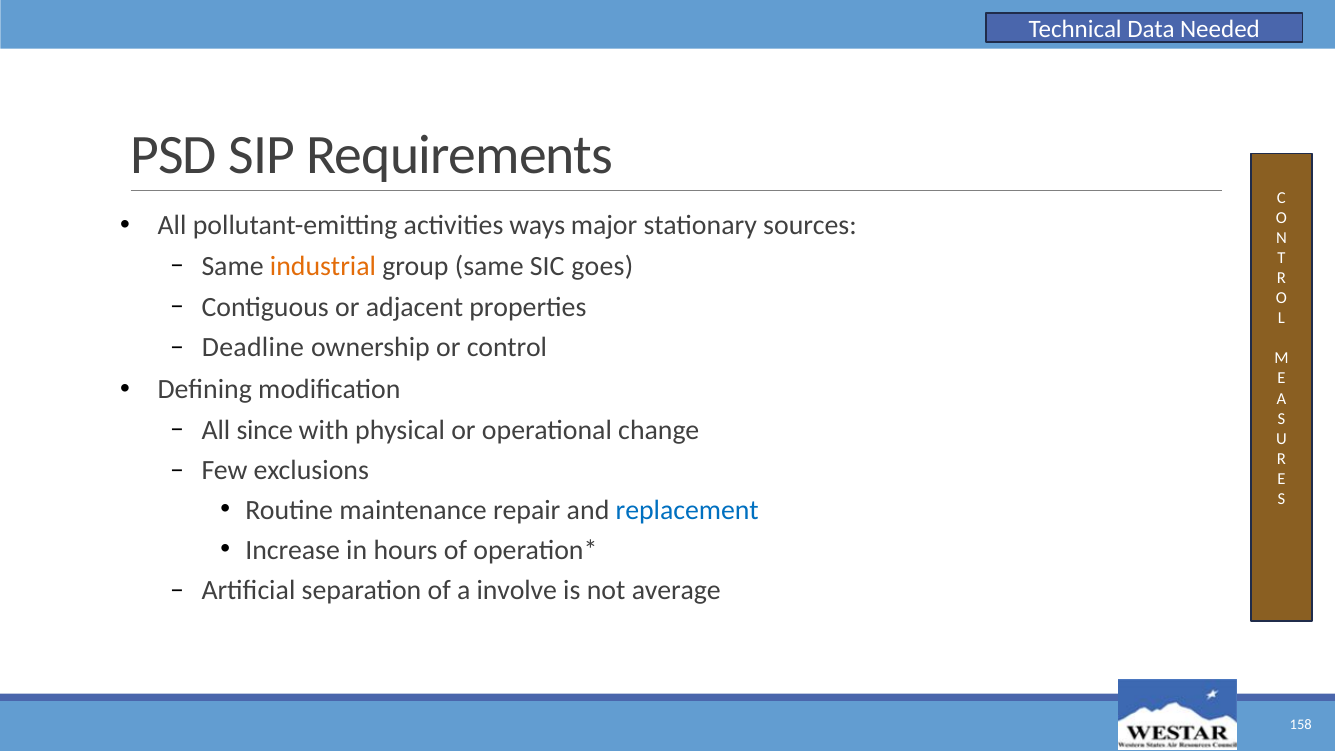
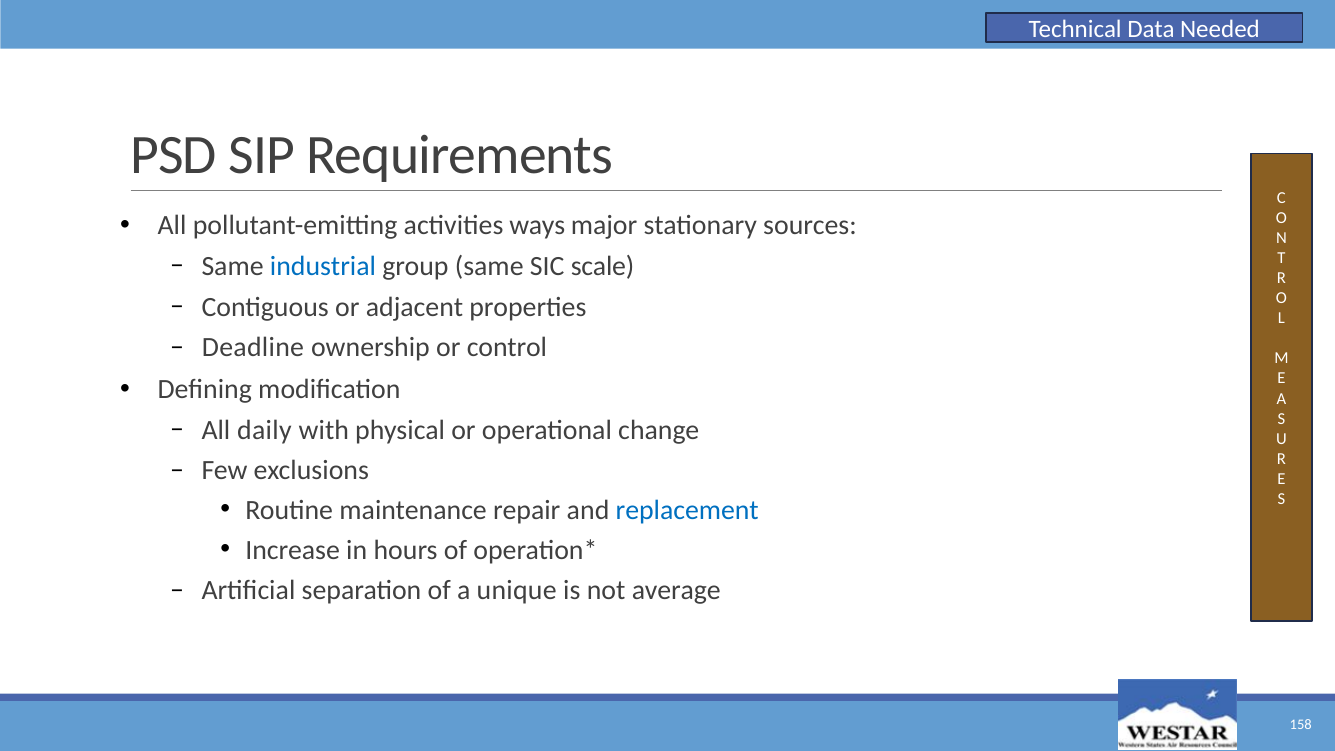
industrial colour: orange -> blue
goes: goes -> scale
since: since -> daily
involve: involve -> unique
